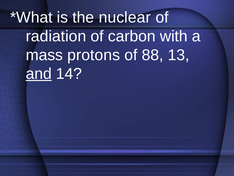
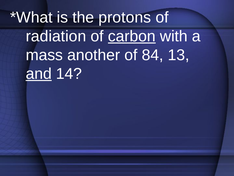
nuclear: nuclear -> protons
carbon underline: none -> present
protons: protons -> another
88: 88 -> 84
